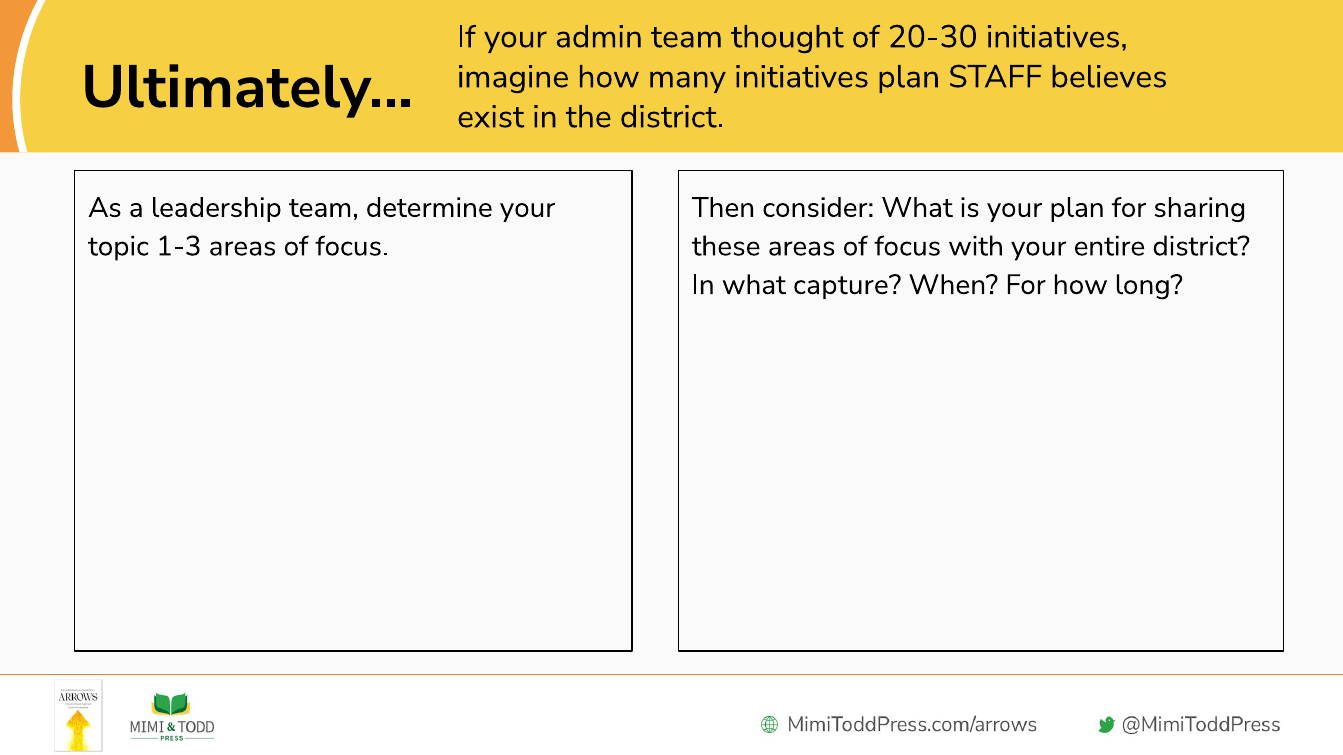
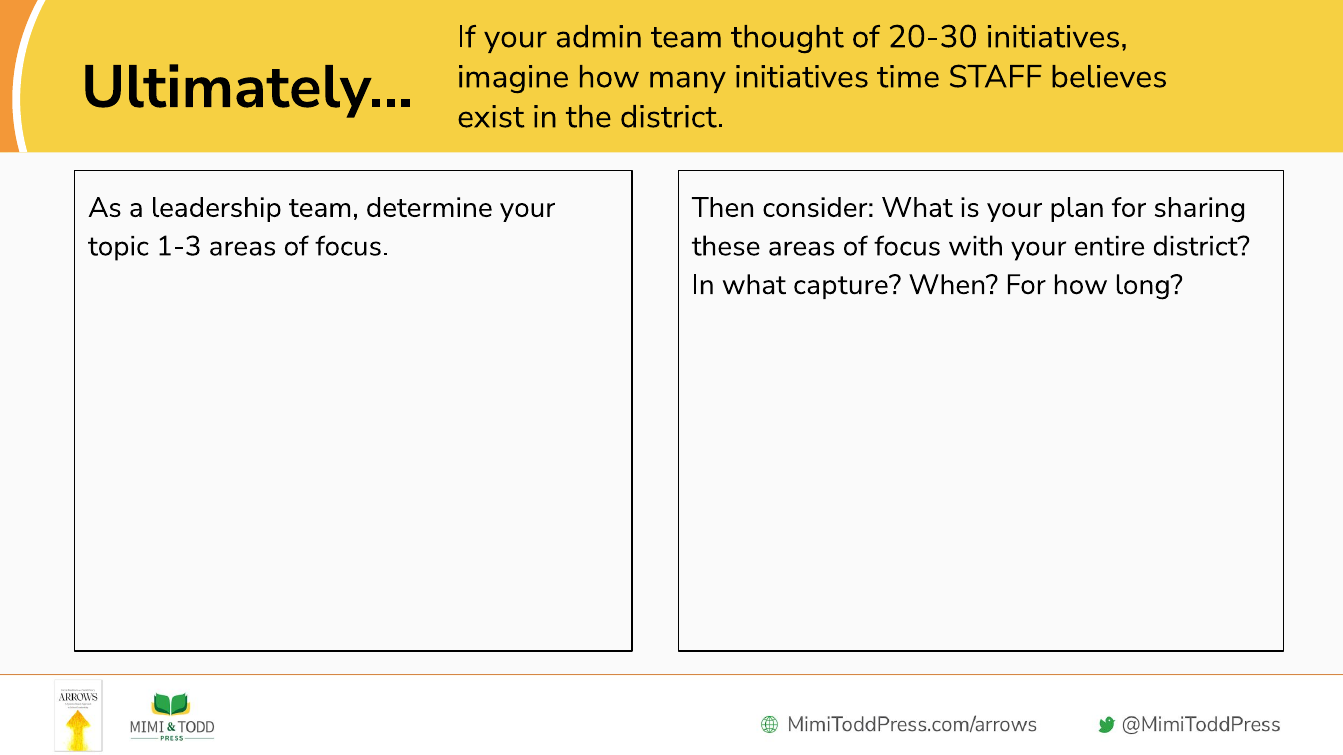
initiatives plan: plan -> time
